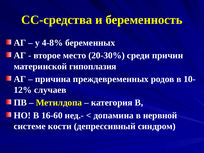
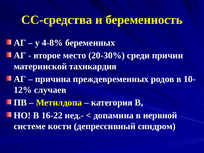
гипоплазия: гипоплазия -> тахикардия
16-60: 16-60 -> 16-22
